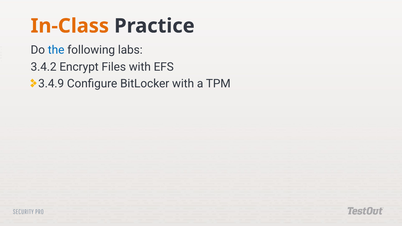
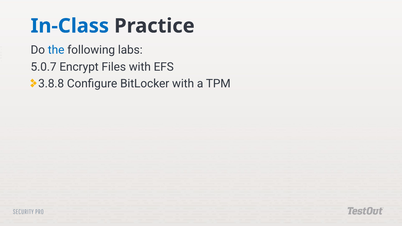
In-Class colour: orange -> blue
3.4.2: 3.4.2 -> 5.0.7
3.4.9: 3.4.9 -> 3.8.8
